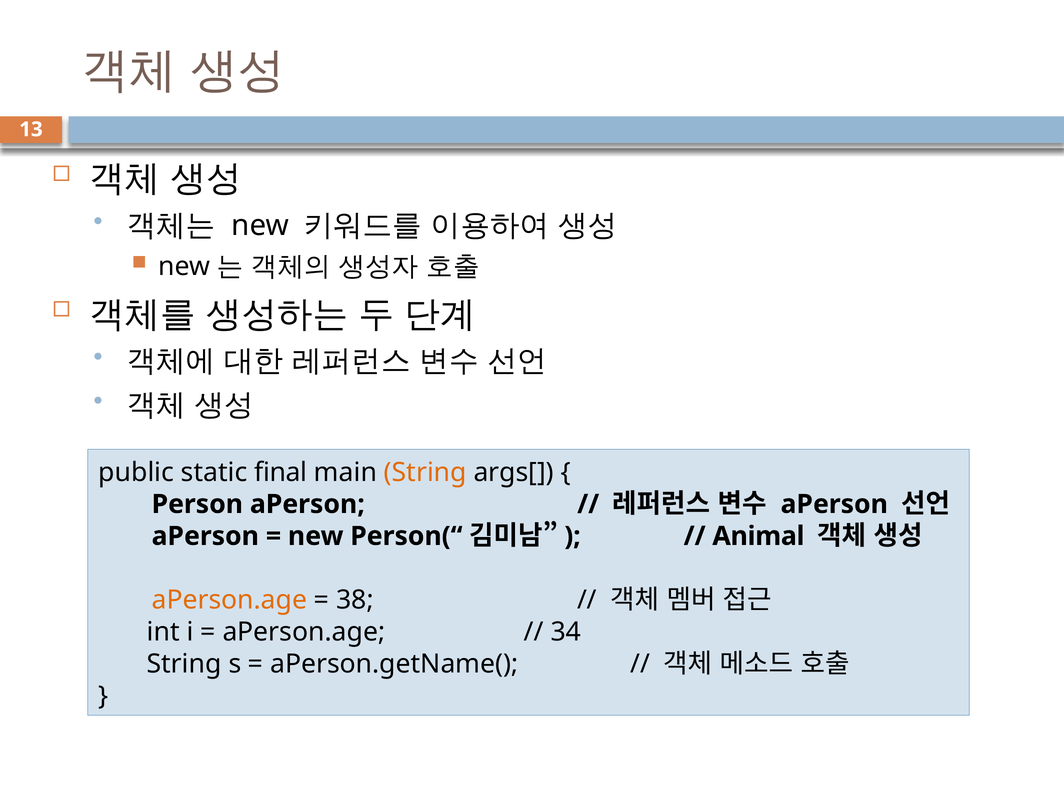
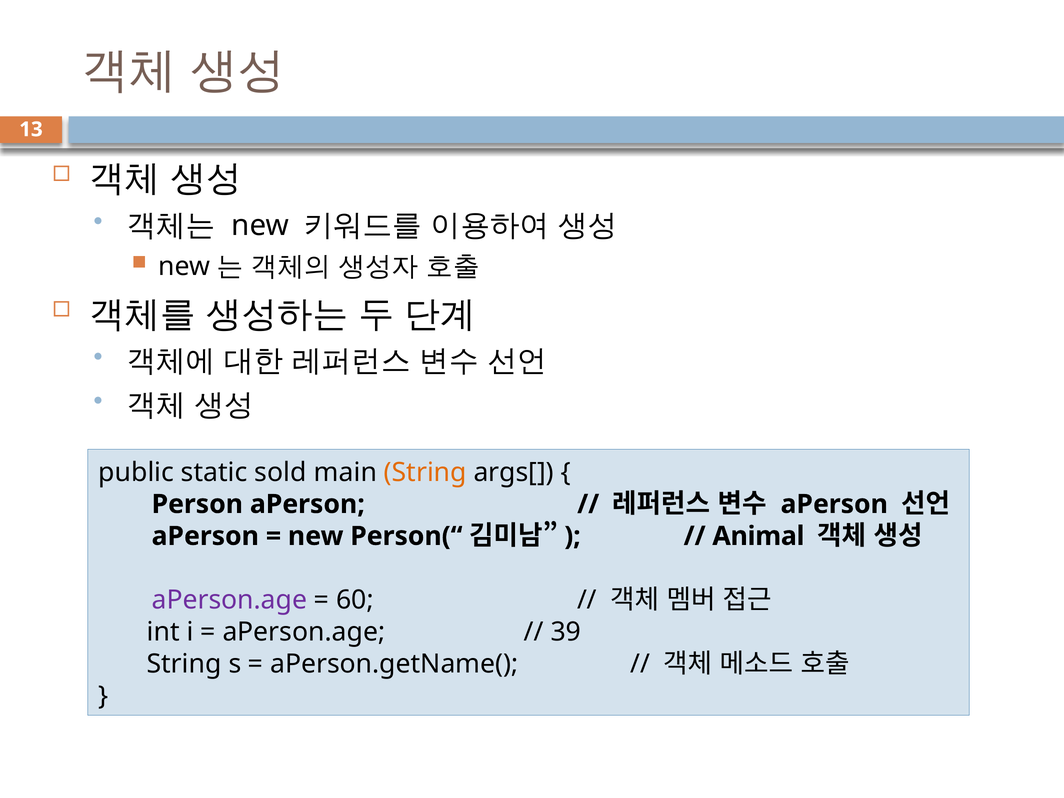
final: final -> sold
aPerson.age at (229, 600) colour: orange -> purple
38: 38 -> 60
34: 34 -> 39
